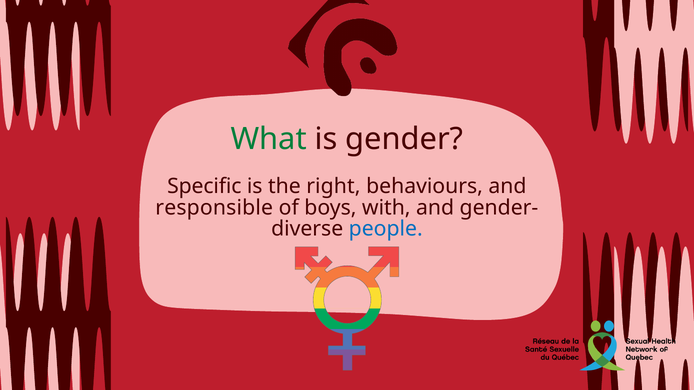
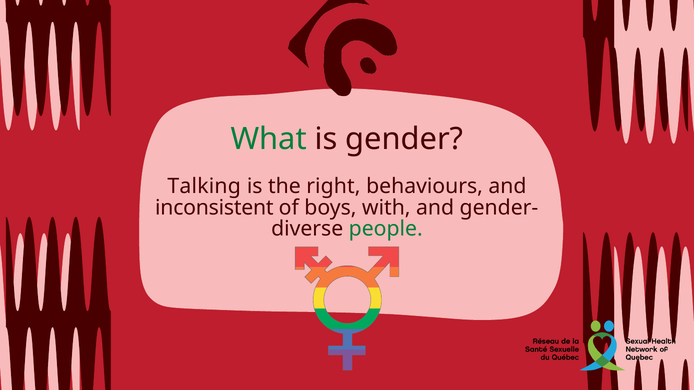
Specific: Specific -> Talking
responsible: responsible -> inconsistent
people colour: blue -> green
